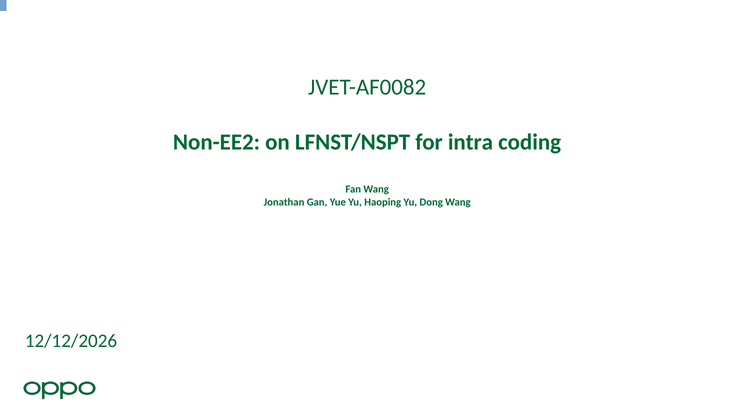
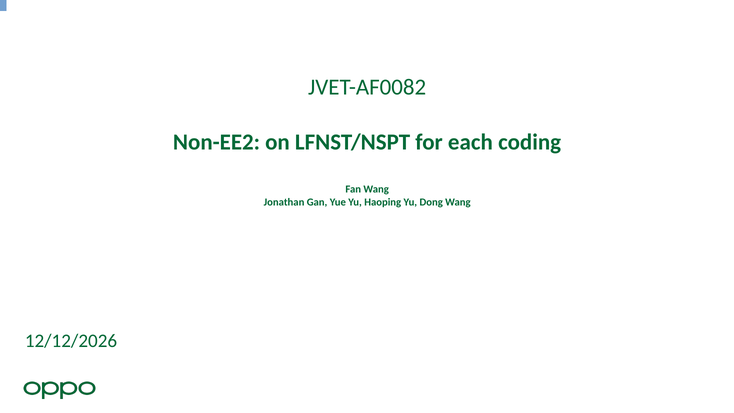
intra: intra -> each
